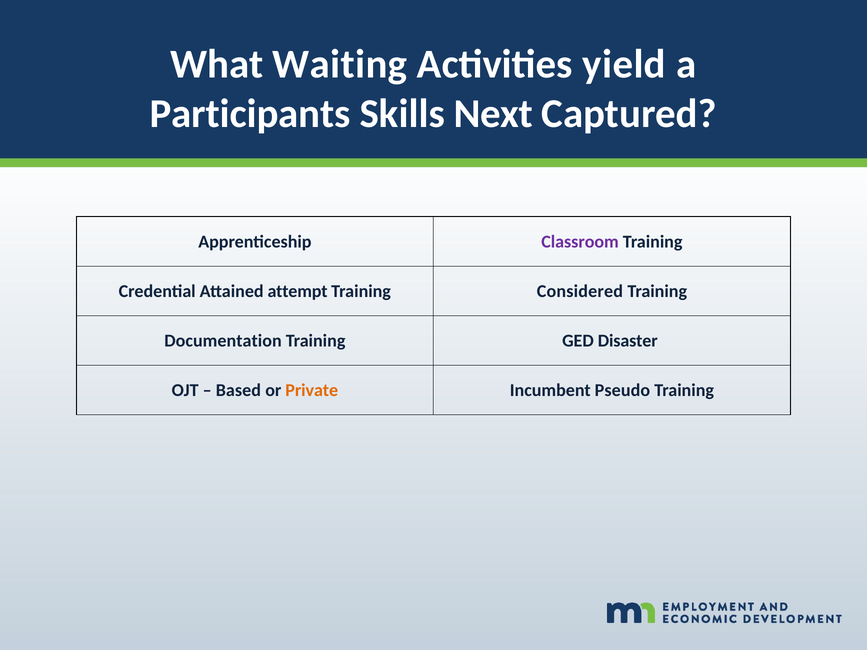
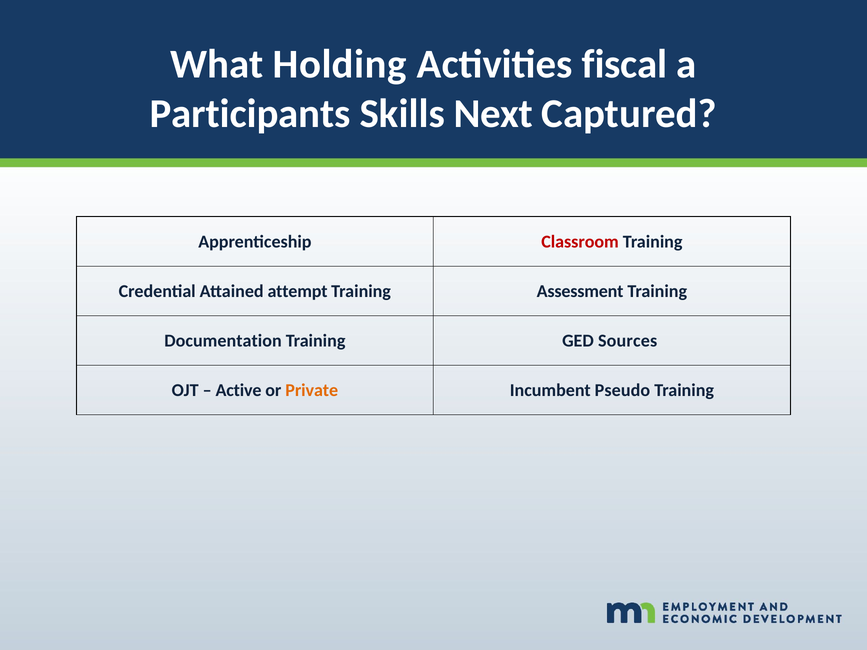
Waiting: Waiting -> Holding
yield: yield -> fiscal
Classroom colour: purple -> red
Considered: Considered -> Assessment
Disaster: Disaster -> Sources
Based: Based -> Active
